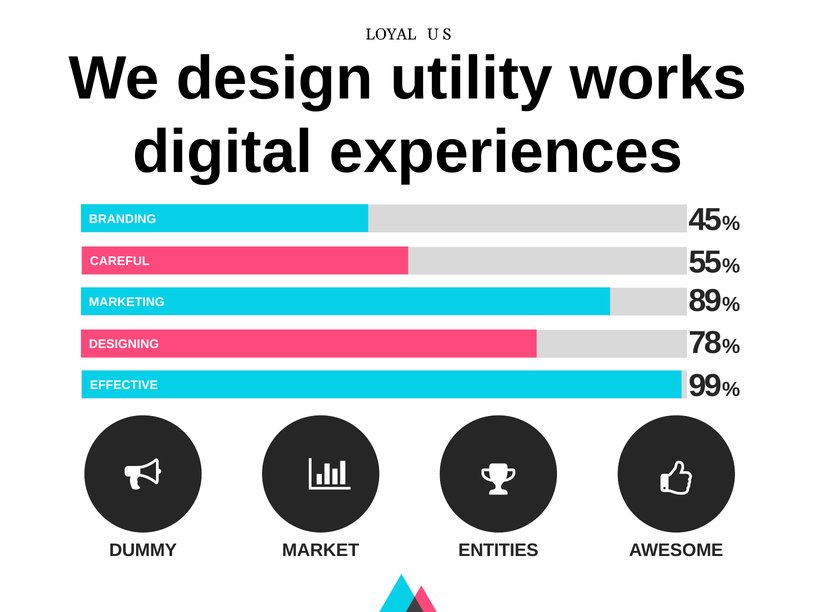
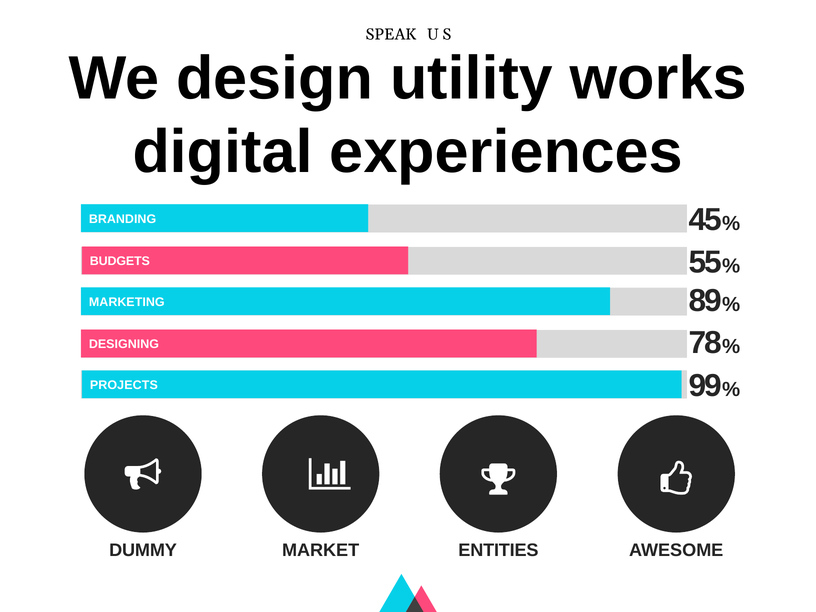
LOYAL: LOYAL -> SPEAK
CAREFUL: CAREFUL -> BUDGETS
EFFECTIVE: EFFECTIVE -> PROJECTS
